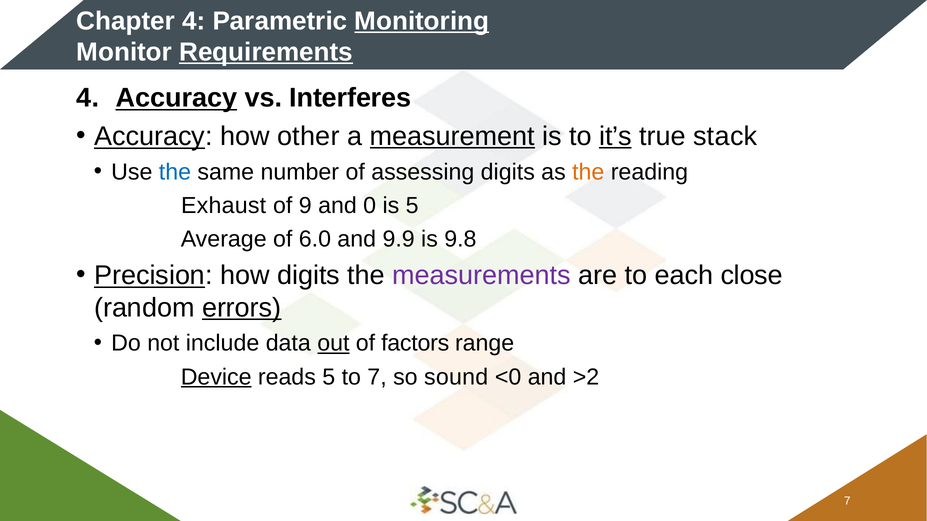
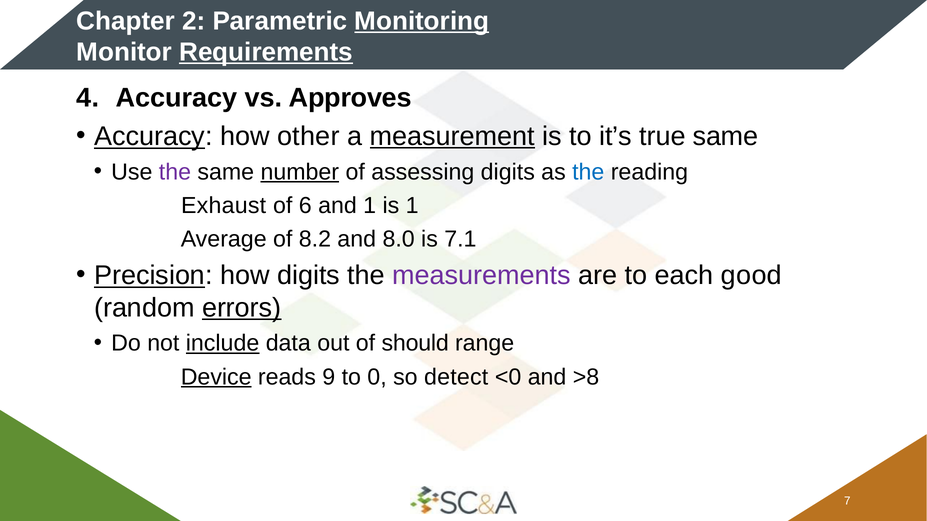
Chapter 4: 4 -> 2
Accuracy at (176, 98) underline: present -> none
Interferes: Interferes -> Approves
it’s underline: present -> none
true stack: stack -> same
the at (175, 172) colour: blue -> purple
number underline: none -> present
the at (588, 172) colour: orange -> blue
9: 9 -> 6
and 0: 0 -> 1
is 5: 5 -> 1
6.0: 6.0 -> 8.2
9.9: 9.9 -> 8.0
9.8: 9.8 -> 7.1
close: close -> good
include underline: none -> present
out underline: present -> none
factors: factors -> should
reads 5: 5 -> 9
to 7: 7 -> 0
sound: sound -> detect
>2: >2 -> >8
